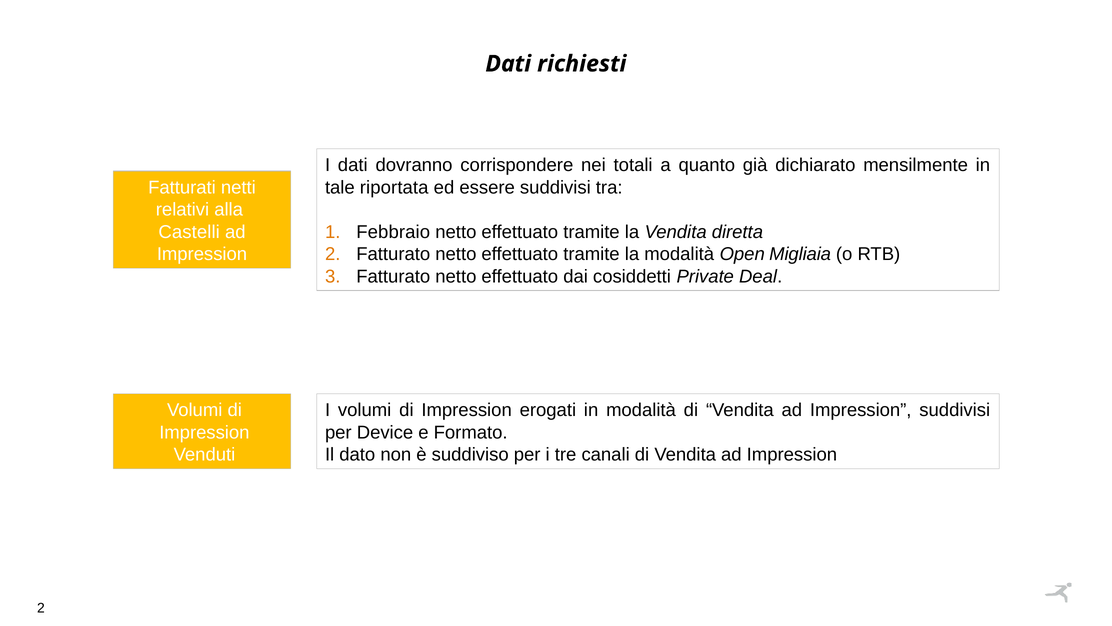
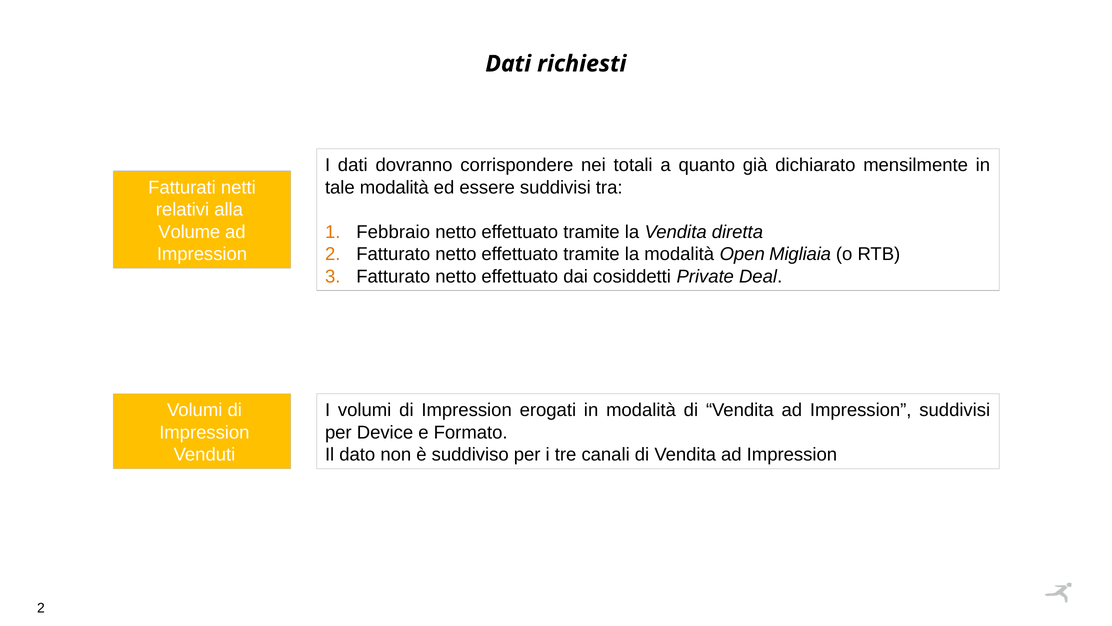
tale riportata: riportata -> modalità
Castelli: Castelli -> Volume
